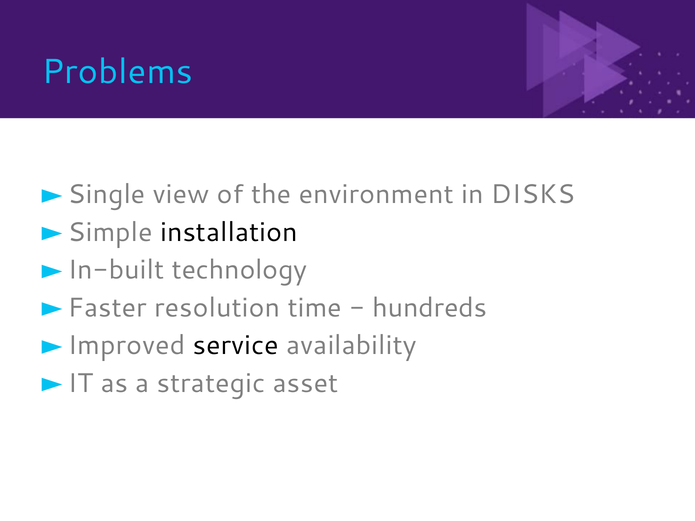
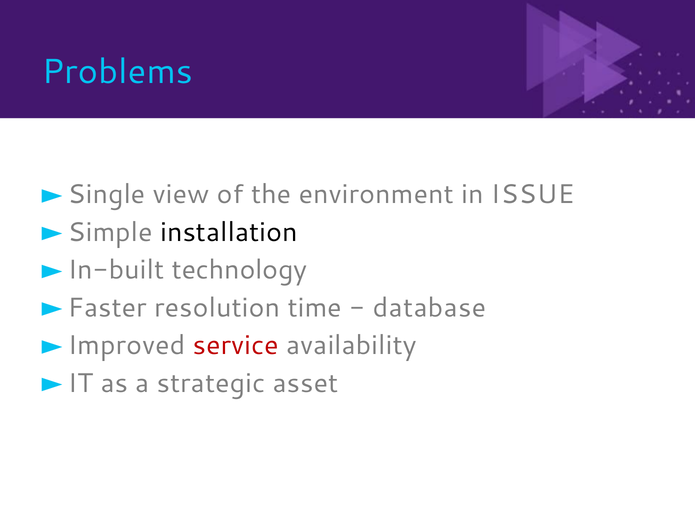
DISKS: DISKS -> ISSUE
hundreds: hundreds -> database
service colour: black -> red
